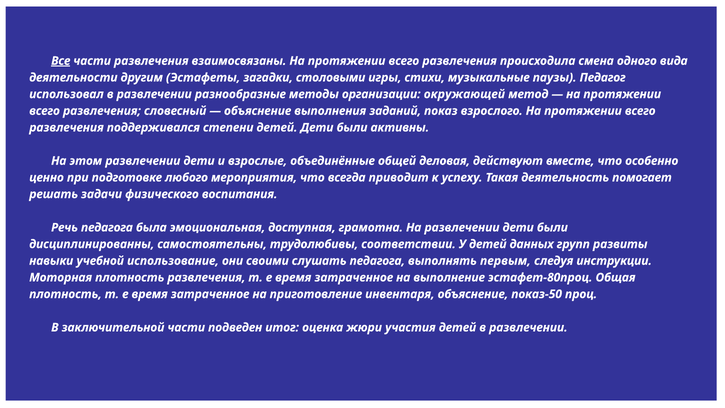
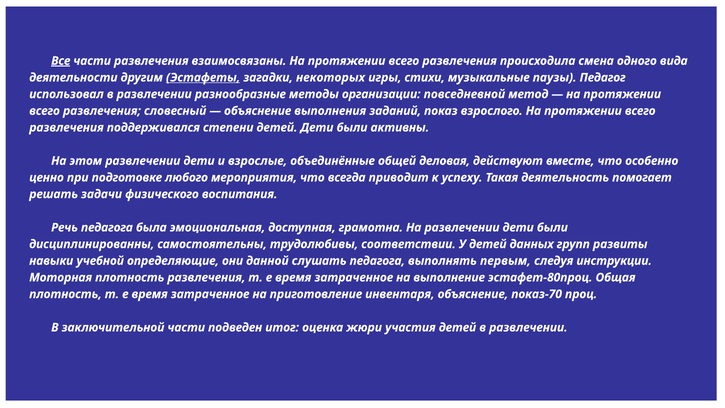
Эстафеты underline: none -> present
столовыми: столовыми -> некоторых
окружающей: окружающей -> повседневной
использование: использование -> определяющие
своими: своими -> данной
показ-50: показ-50 -> показ-70
